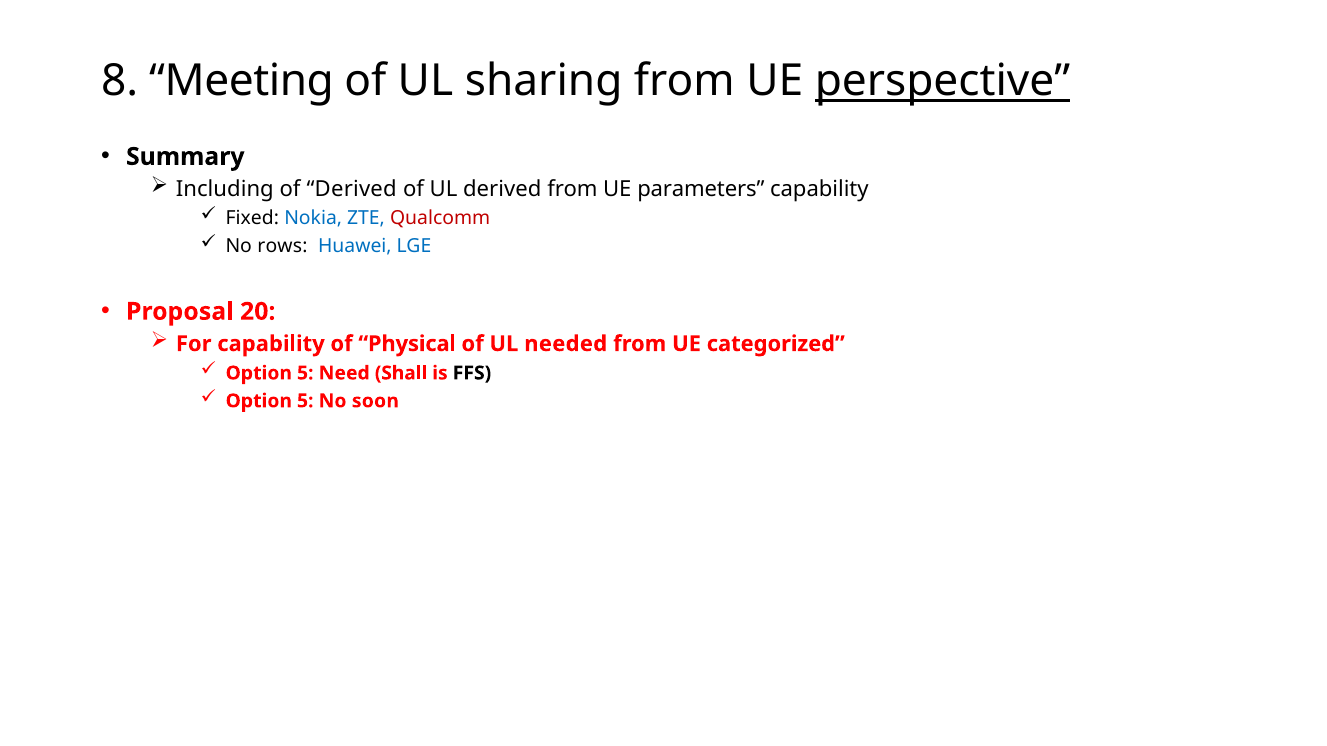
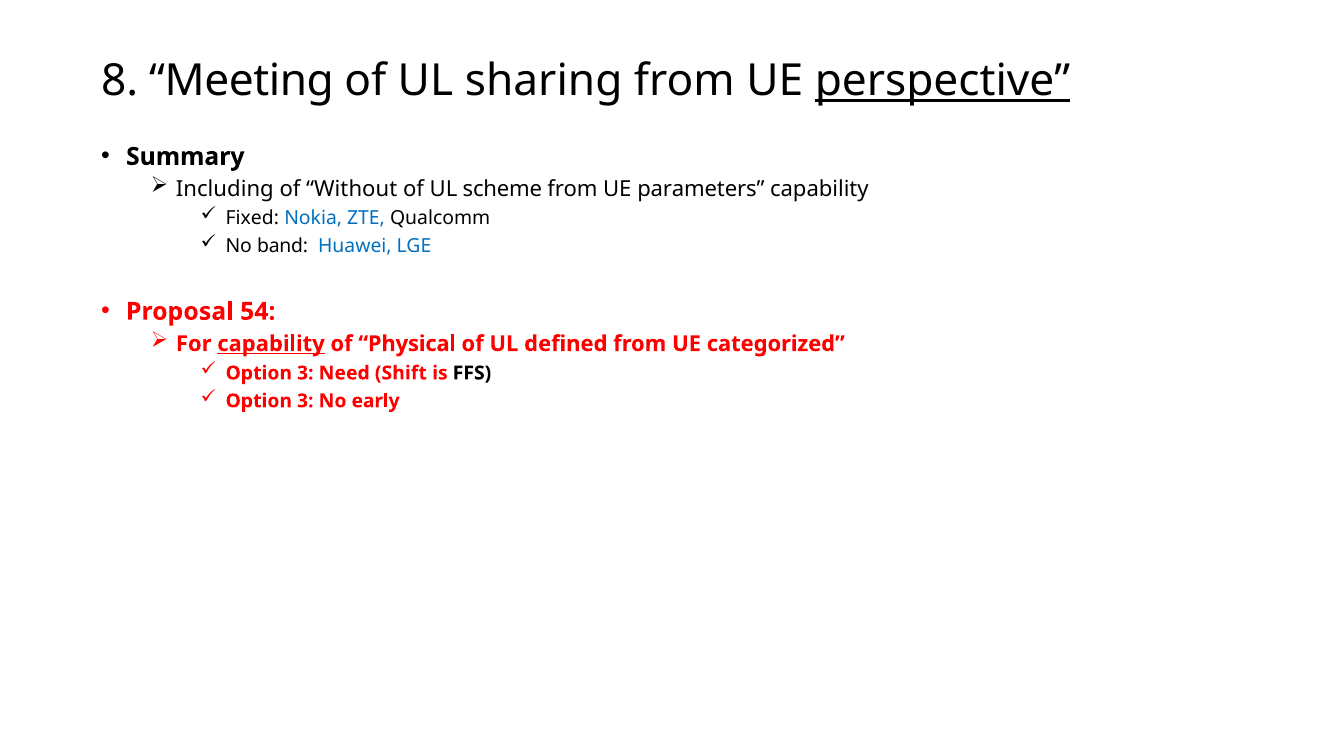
of Derived: Derived -> Without
UL derived: derived -> scheme
Qualcomm colour: red -> black
rows: rows -> band
20: 20 -> 54
capability at (271, 344) underline: none -> present
needed: needed -> defined
5 at (305, 373): 5 -> 3
Shall: Shall -> Shift
5 at (305, 401): 5 -> 3
soon: soon -> early
